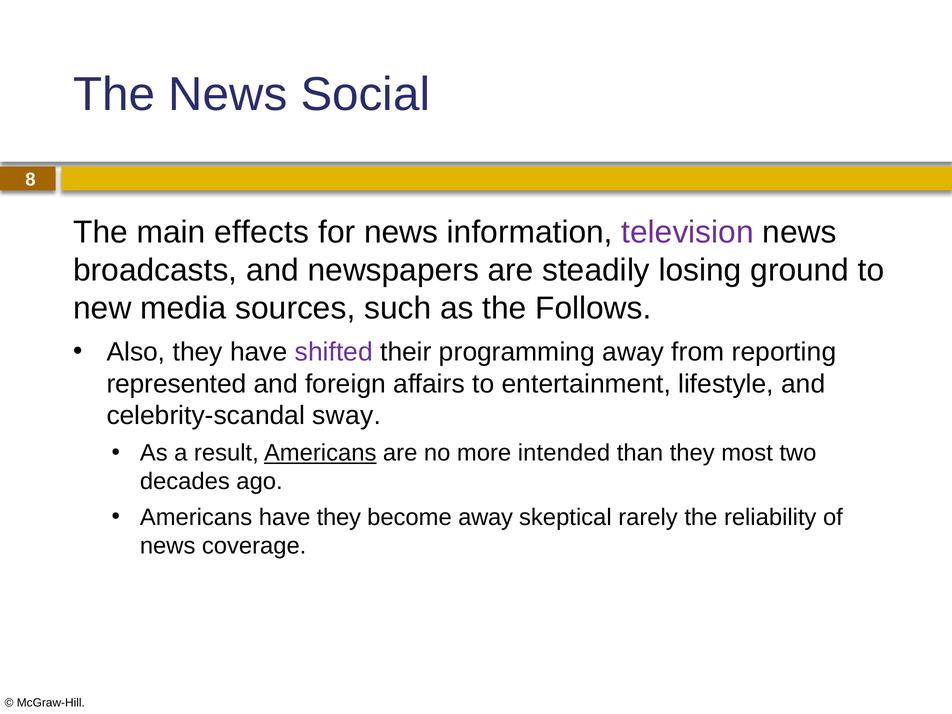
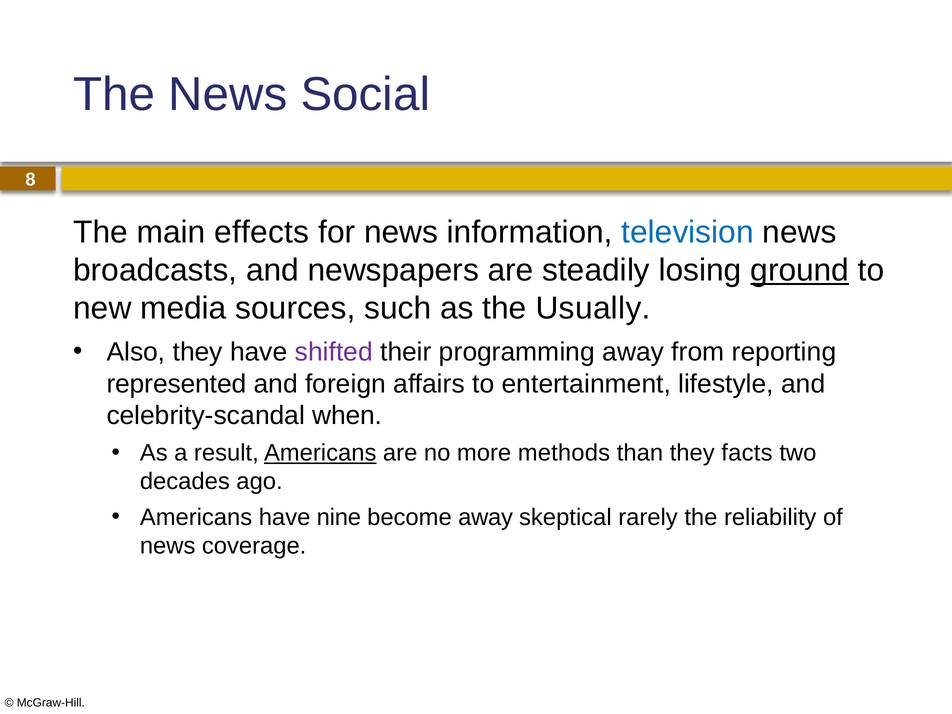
television colour: purple -> blue
ground underline: none -> present
Follows: Follows -> Usually
sway: sway -> when
intended: intended -> methods
most: most -> facts
have they: they -> nine
